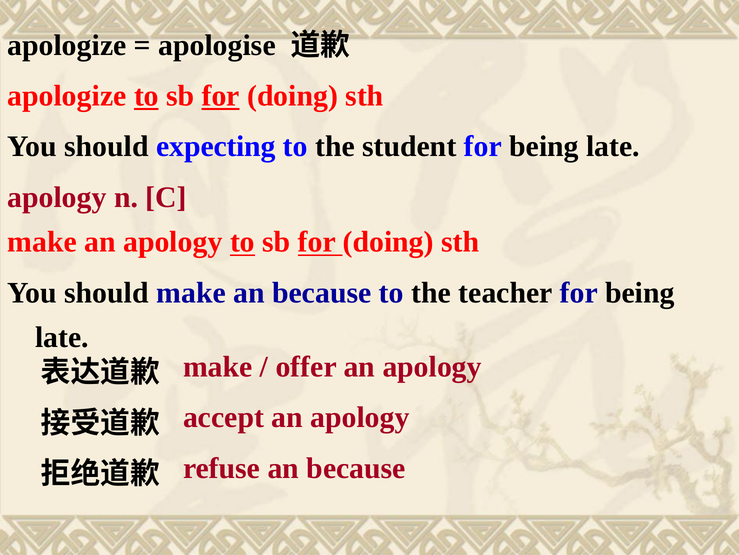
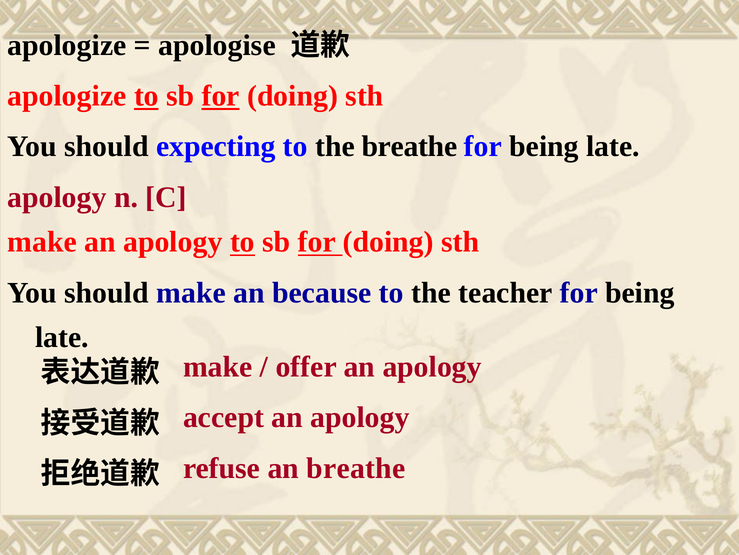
the student: student -> breathe
refuse an because: because -> breathe
